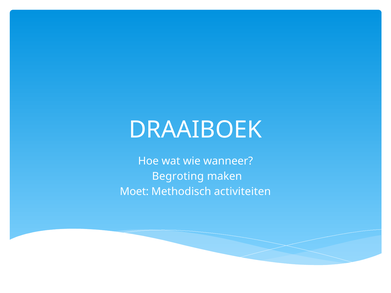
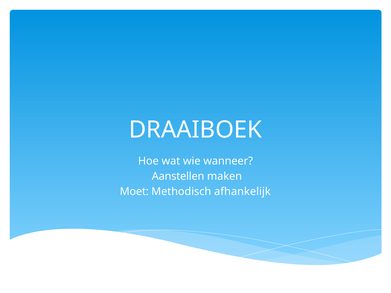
Begroting: Begroting -> Aanstellen
activiteiten: activiteiten -> afhankelijk
